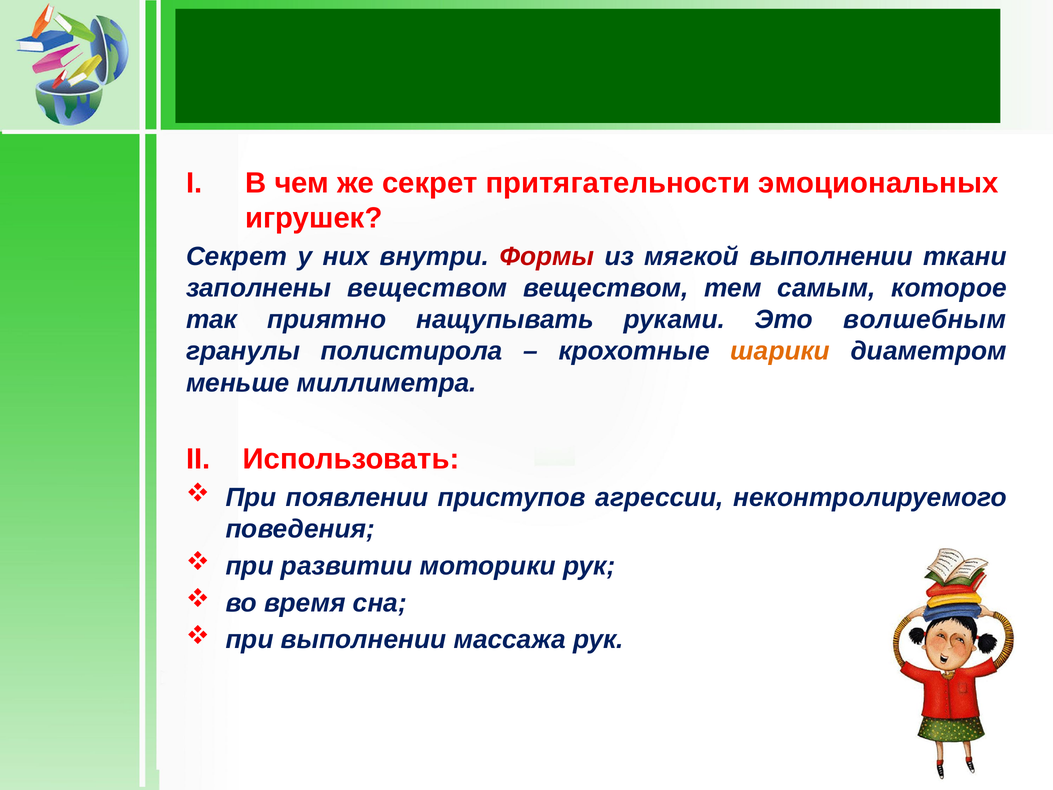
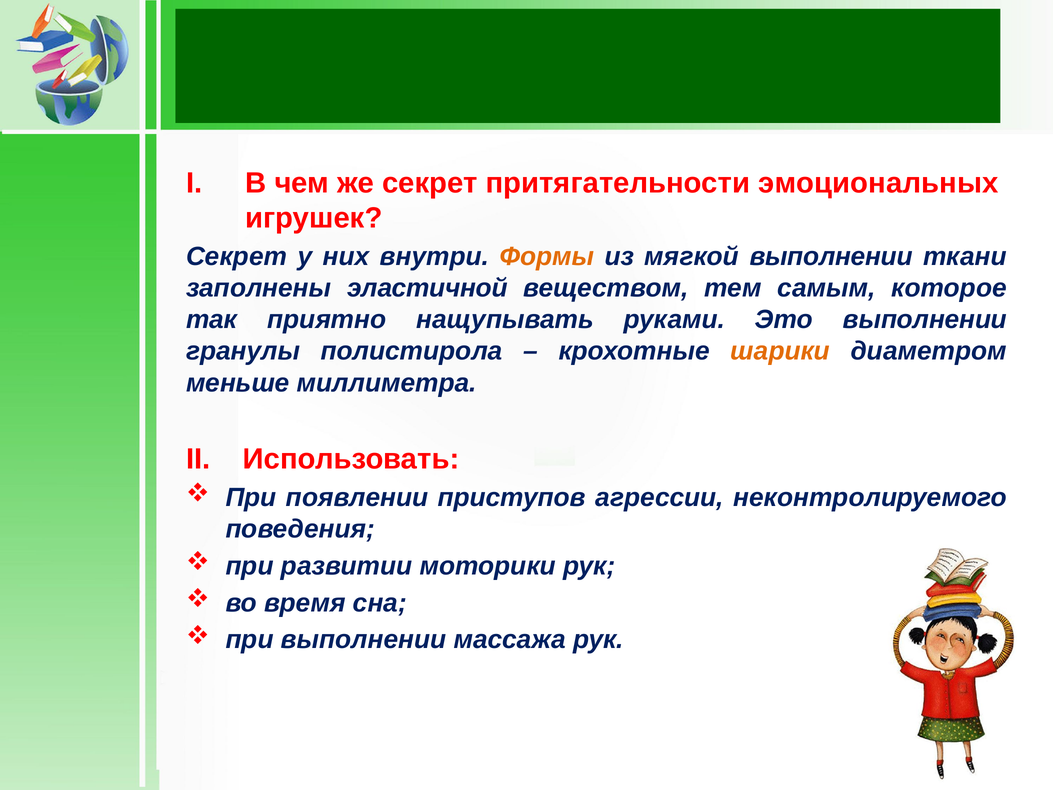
Формы colour: red -> orange
заполнены веществом: веществом -> эластичной
Это волшебным: волшебным -> выполнении
